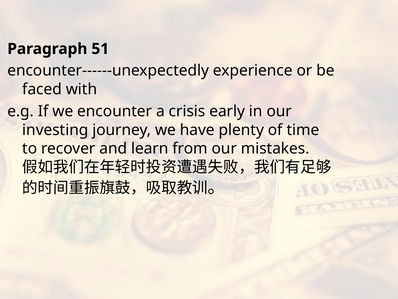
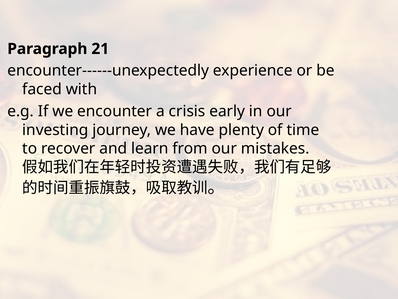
51: 51 -> 21
